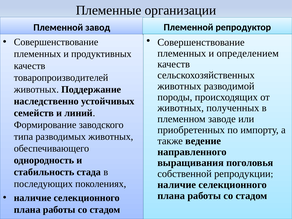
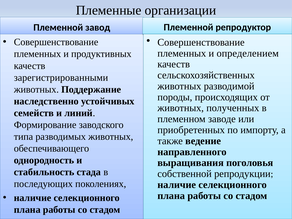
товаропроизводителей: товаропроизводителей -> зарегистрированными
